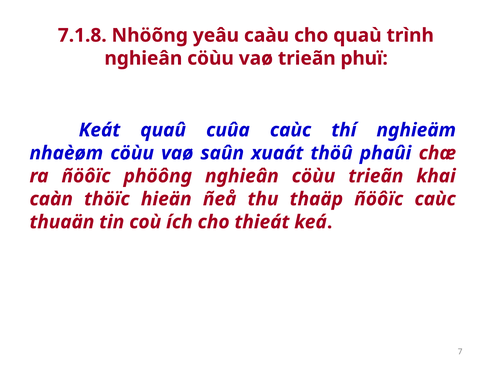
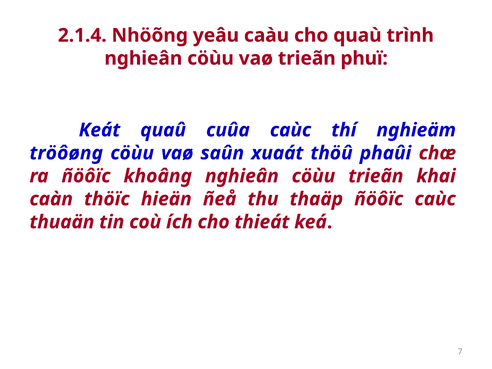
7.1.8: 7.1.8 -> 2.1.4
nhaèøm: nhaèøm -> tröôøng
phöông: phöông -> khoâng
